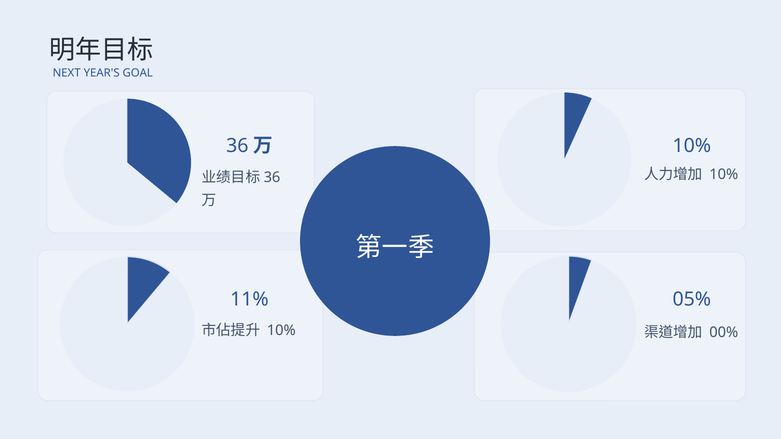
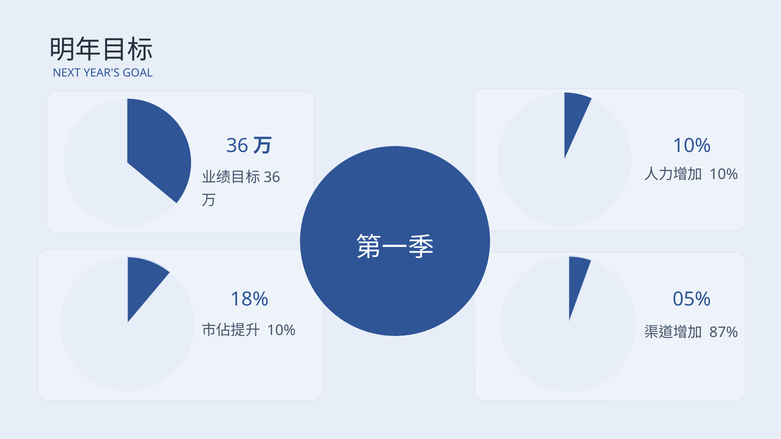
11%: 11% -> 18%
00%: 00% -> 87%
